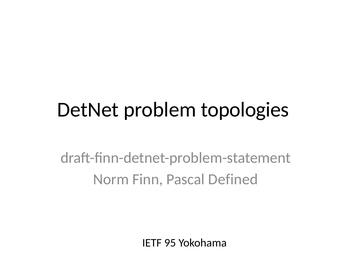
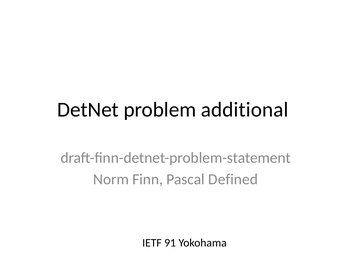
topologies: topologies -> additional
95: 95 -> 91
